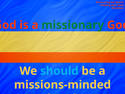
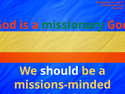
should colour: light blue -> white
